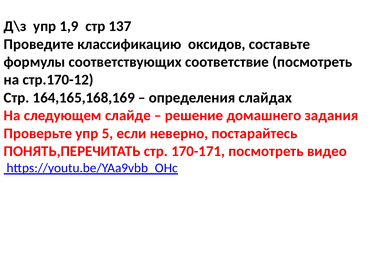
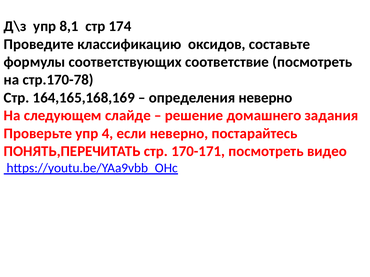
1,9: 1,9 -> 8,1
137: 137 -> 174
стр.170-12: стр.170-12 -> стр.170-78
определения слайдах: слайдах -> неверно
5: 5 -> 4
